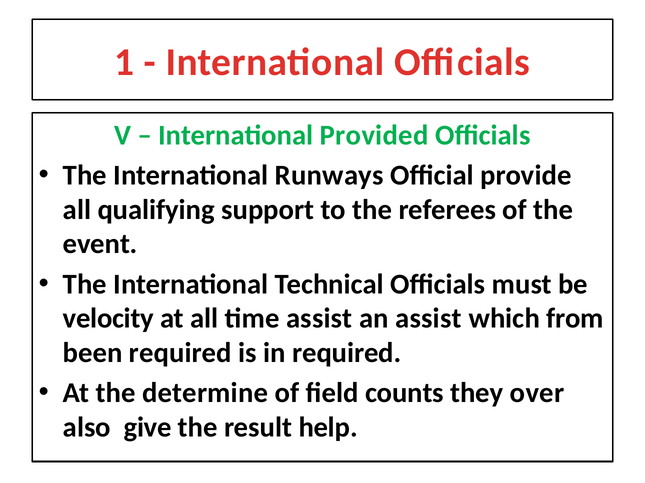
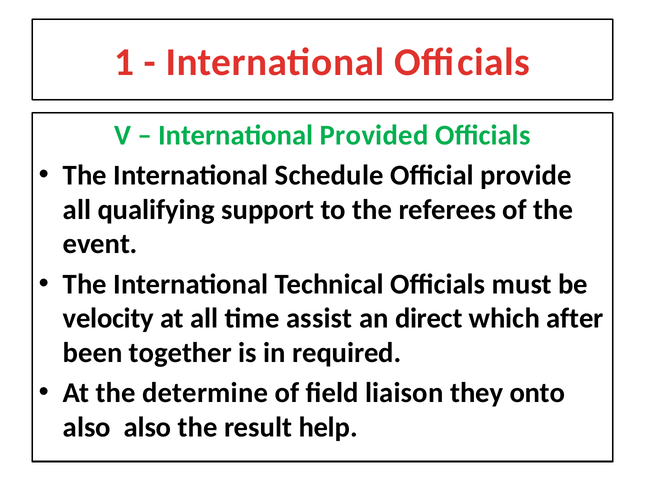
Runways: Runways -> Schedule
an assist: assist -> direct
from: from -> after
been required: required -> together
counts: counts -> liaison
over: over -> onto
also give: give -> also
